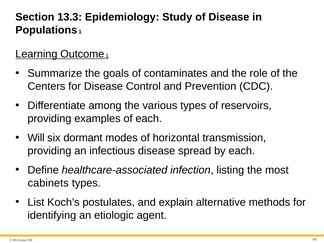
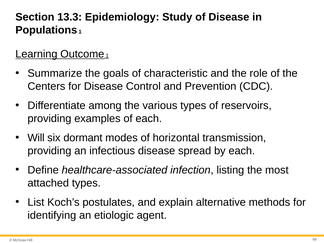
contaminates: contaminates -> characteristic
cabinets: cabinets -> attached
